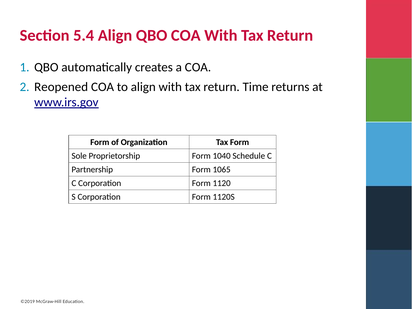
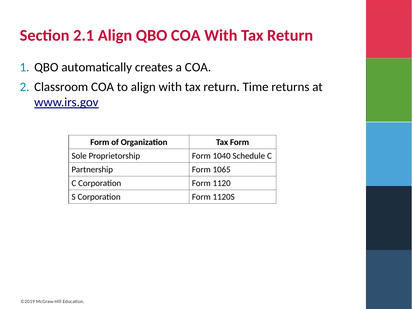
5.4: 5.4 -> 2.1
Reopened: Reopened -> Classroom
